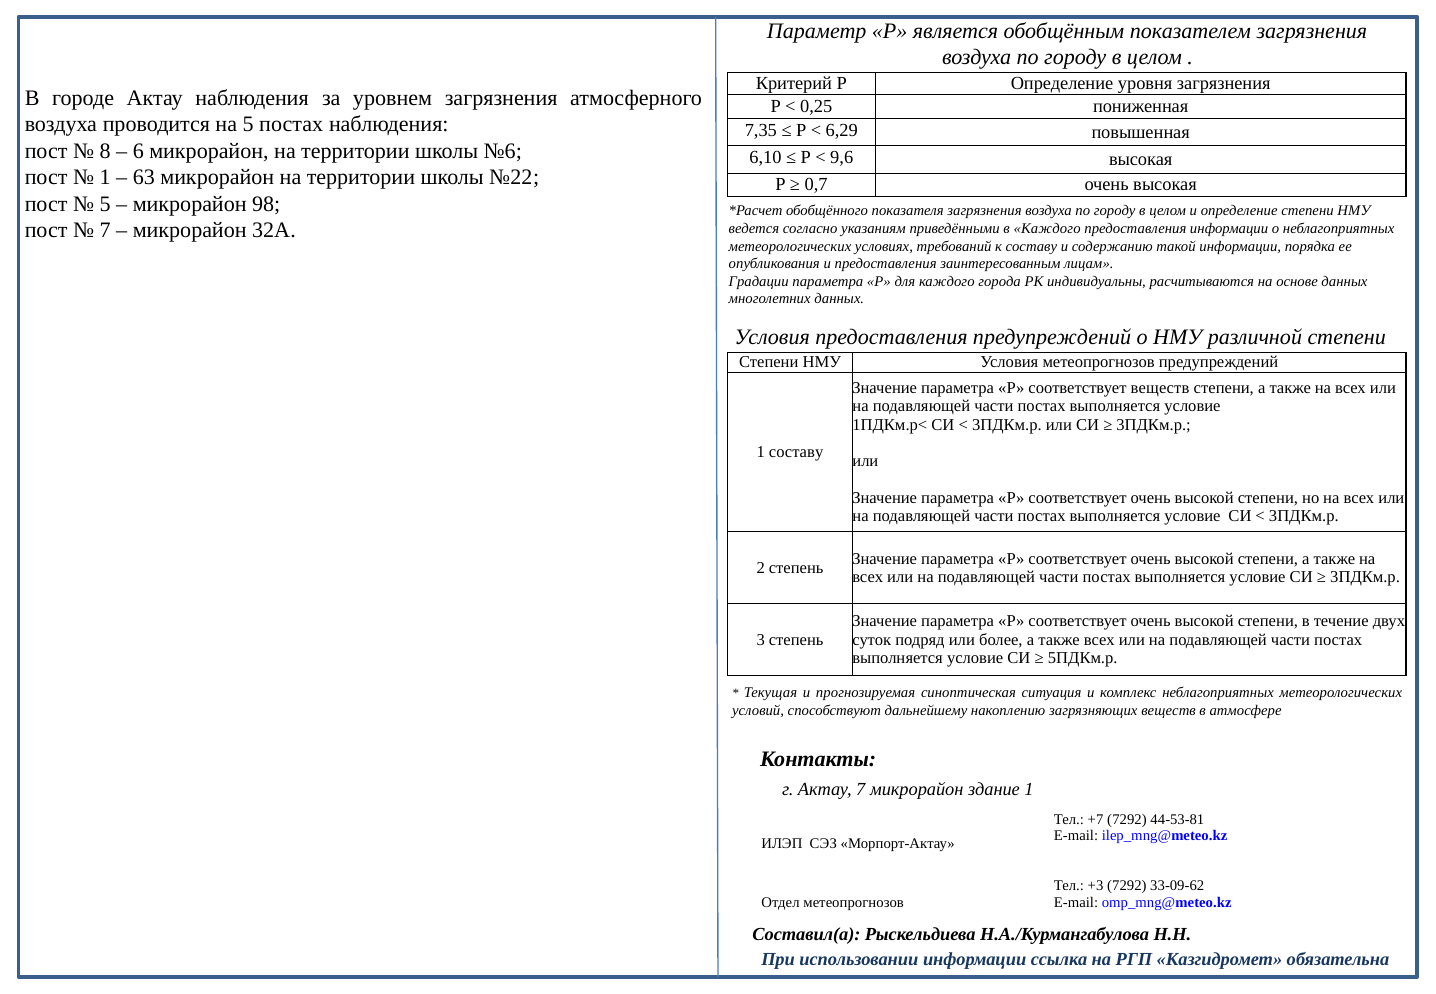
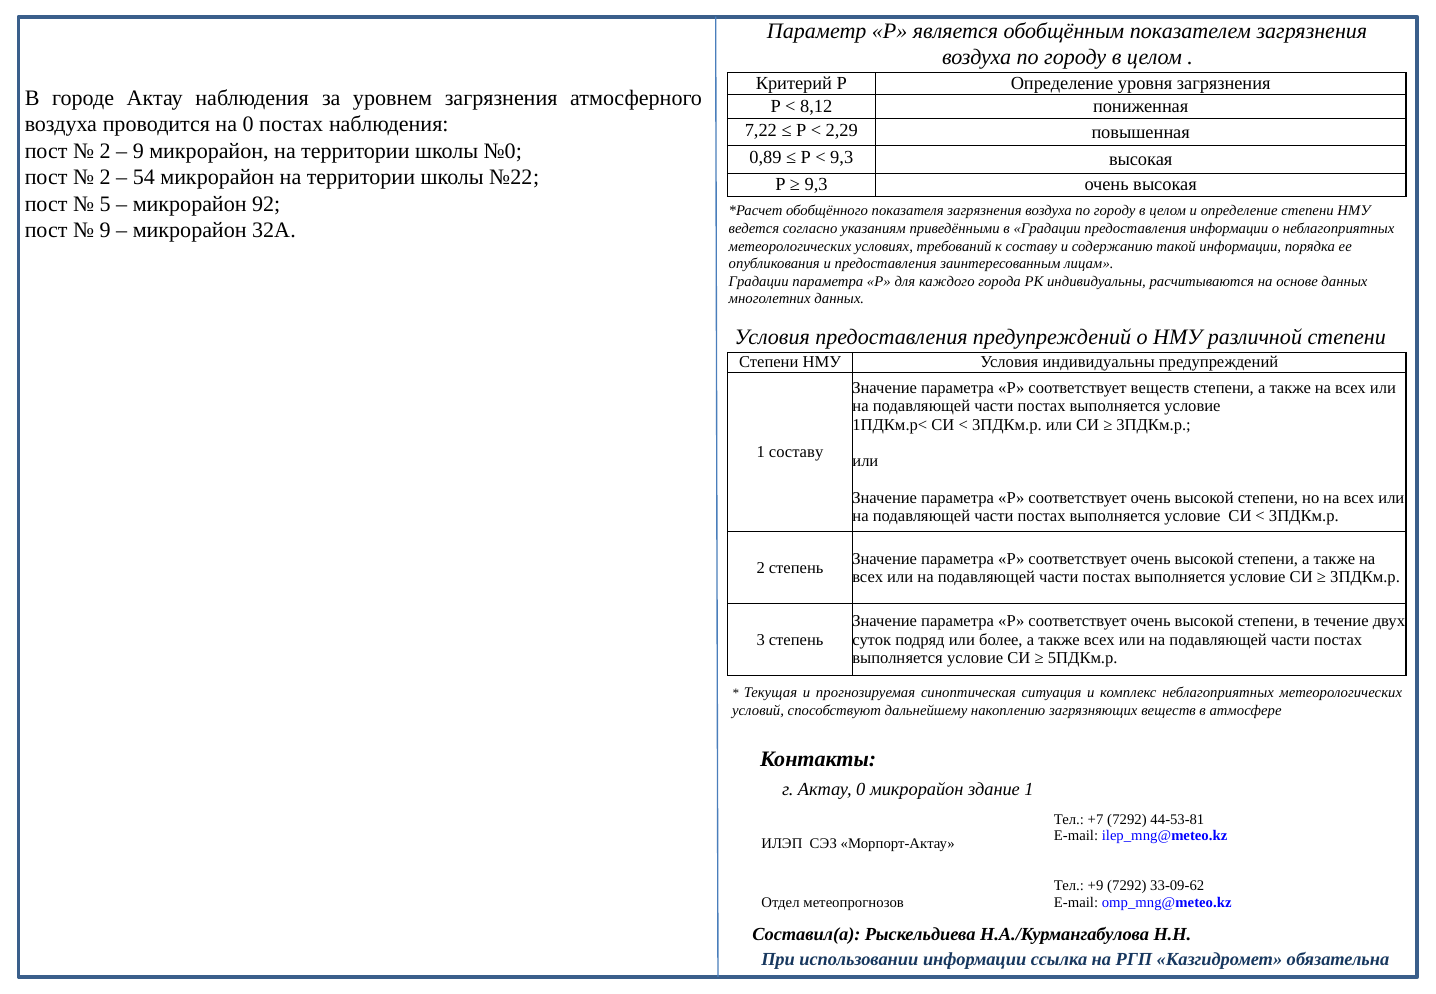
0,25: 0,25 -> 8,12
на 5: 5 -> 0
7,35: 7,35 -> 7,22
6,29: 6,29 -> 2,29
8 at (105, 151): 8 -> 2
6 at (138, 151): 6 -> 9
№6: №6 -> №0
6,10: 6,10 -> 0,89
9,6 at (842, 157): 9,6 -> 9,3
1 at (105, 178): 1 -> 2
63: 63 -> 54
0,7 at (816, 185): 0,7 -> 9,3
98: 98 -> 92
7 at (105, 231): 7 -> 9
в Каждого: Каждого -> Градации
Условия метеопрогнозов: метеопрогнозов -> индивидуальны
Актау 7: 7 -> 0
+3: +3 -> +9
